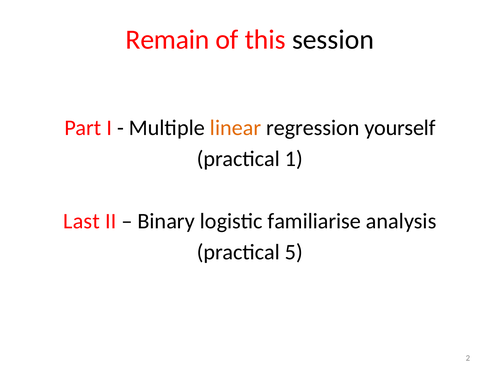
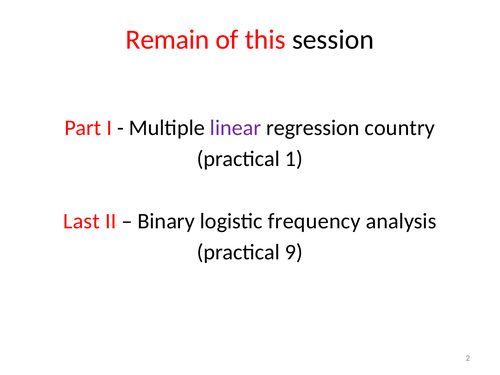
linear colour: orange -> purple
yourself: yourself -> country
familiarise: familiarise -> frequency
5: 5 -> 9
